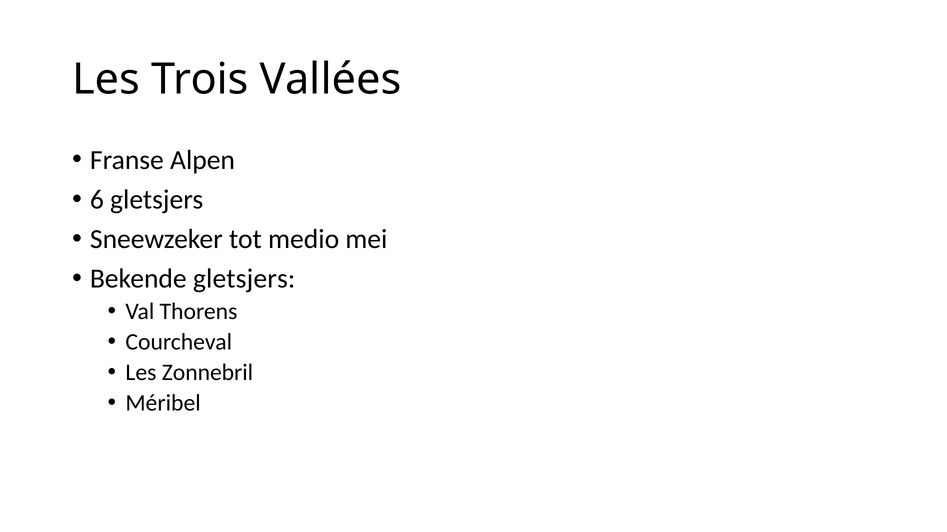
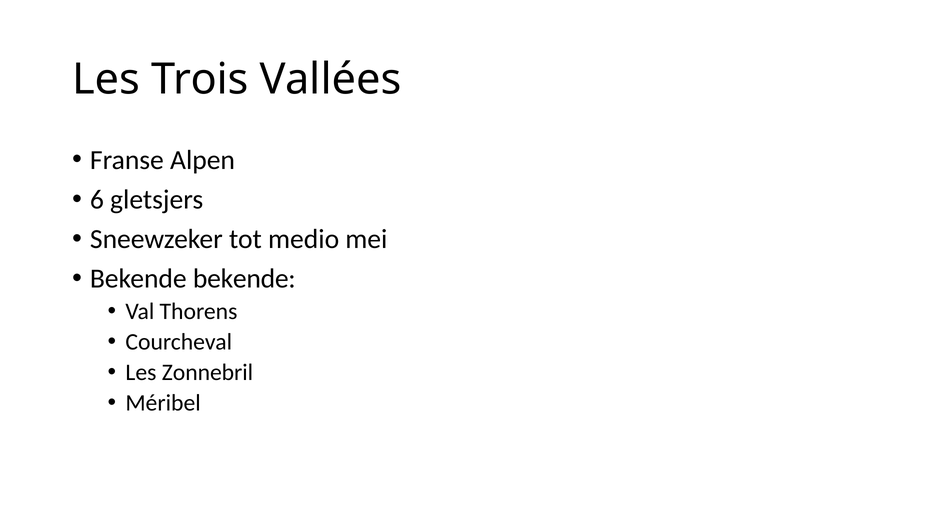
Bekende gletsjers: gletsjers -> bekende
